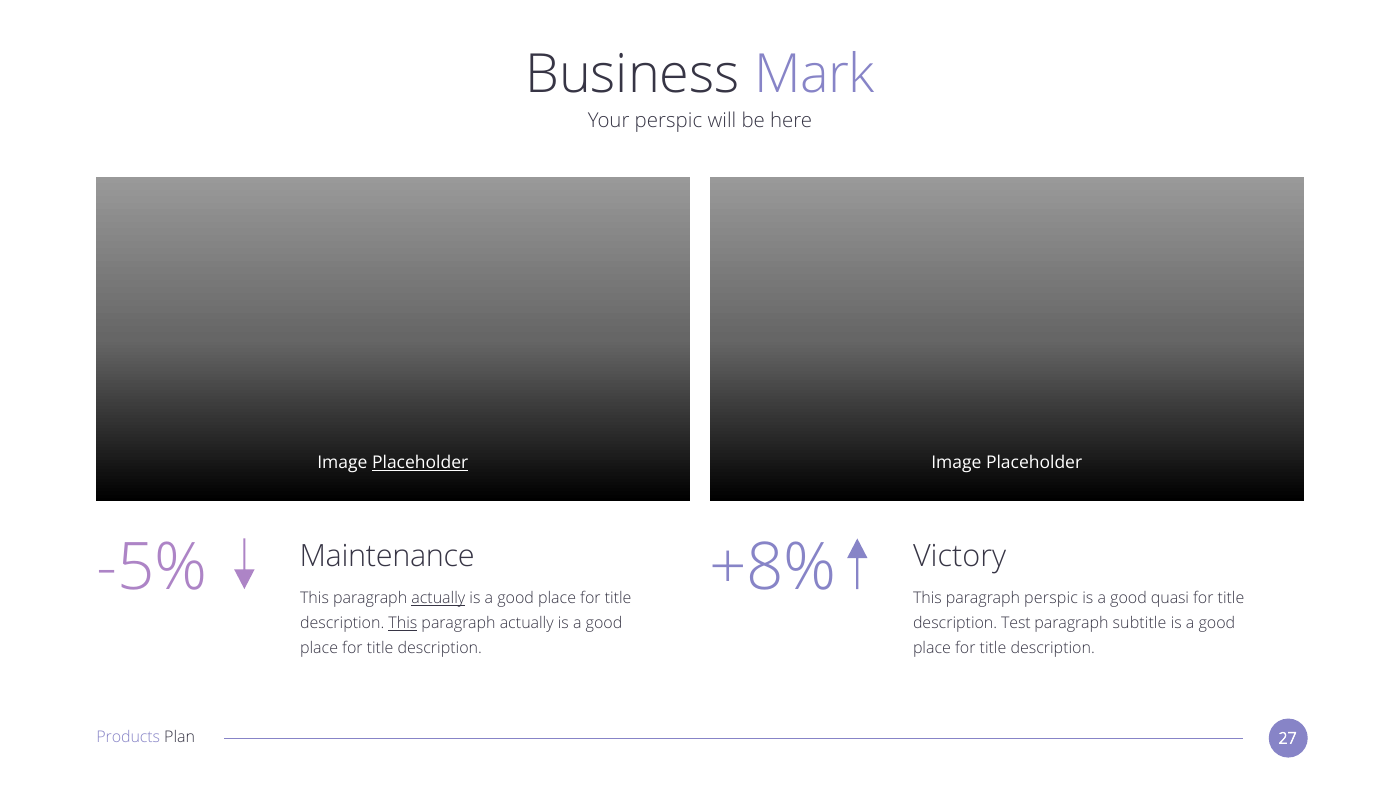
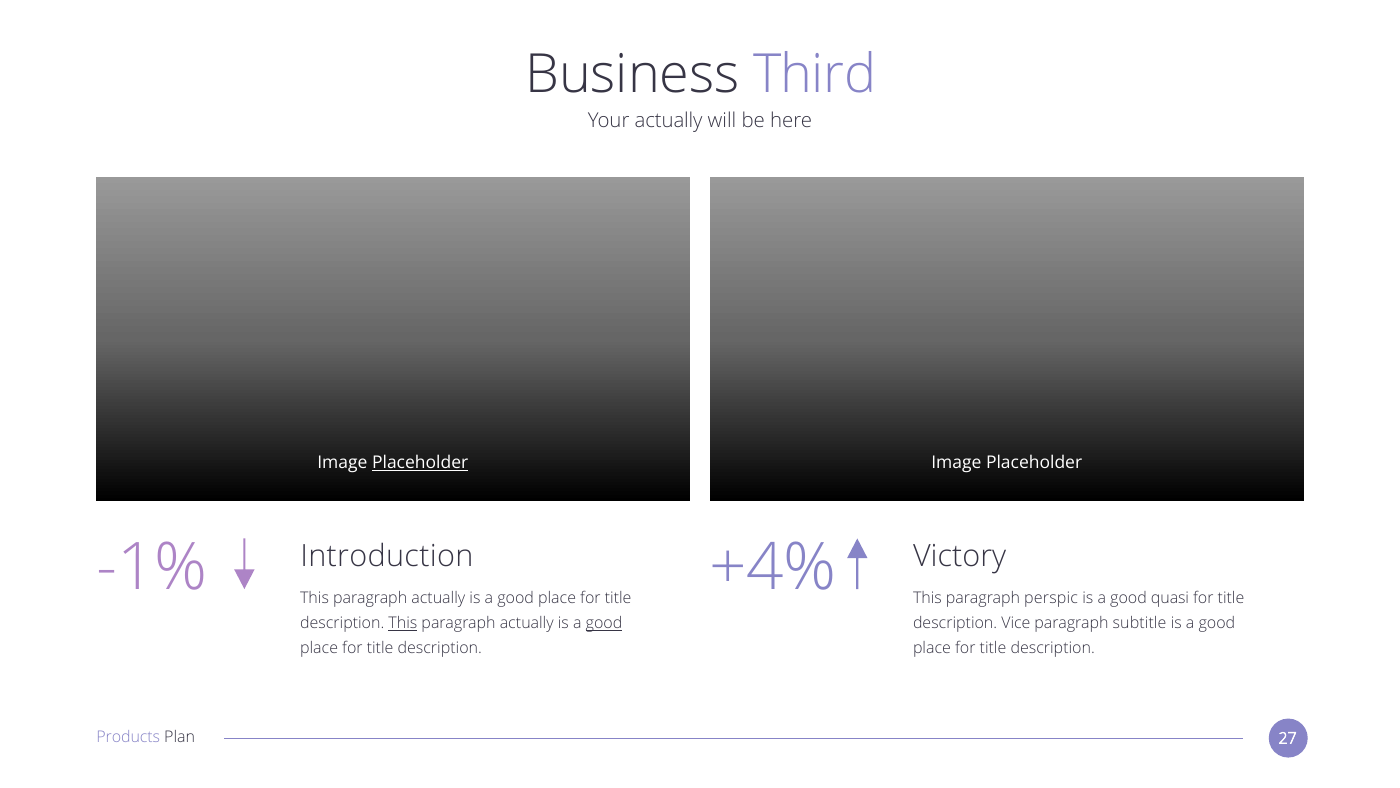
Mark: Mark -> Third
Your perspic: perspic -> actually
-5%: -5% -> -1%
+8%: +8% -> +4%
Maintenance: Maintenance -> Introduction
actually at (438, 598) underline: present -> none
good at (604, 623) underline: none -> present
Test: Test -> Vice
